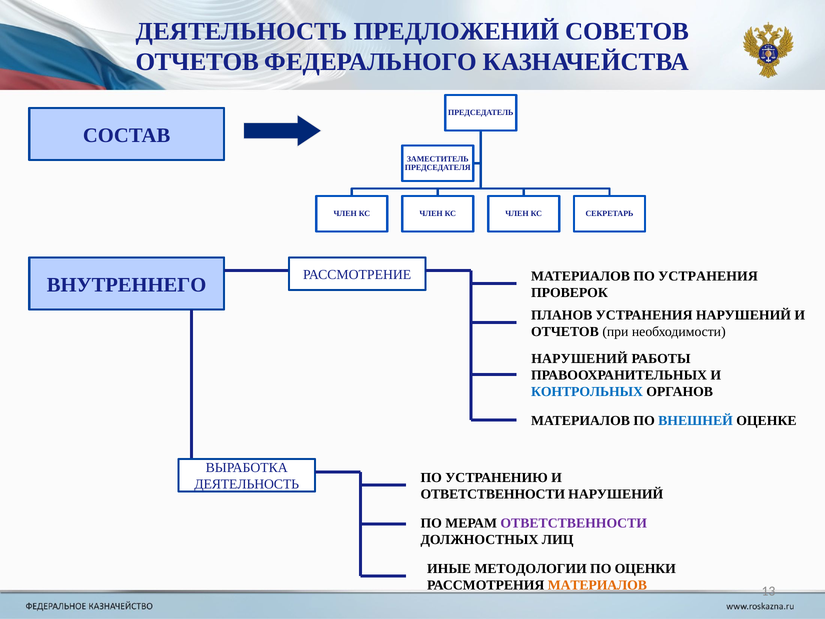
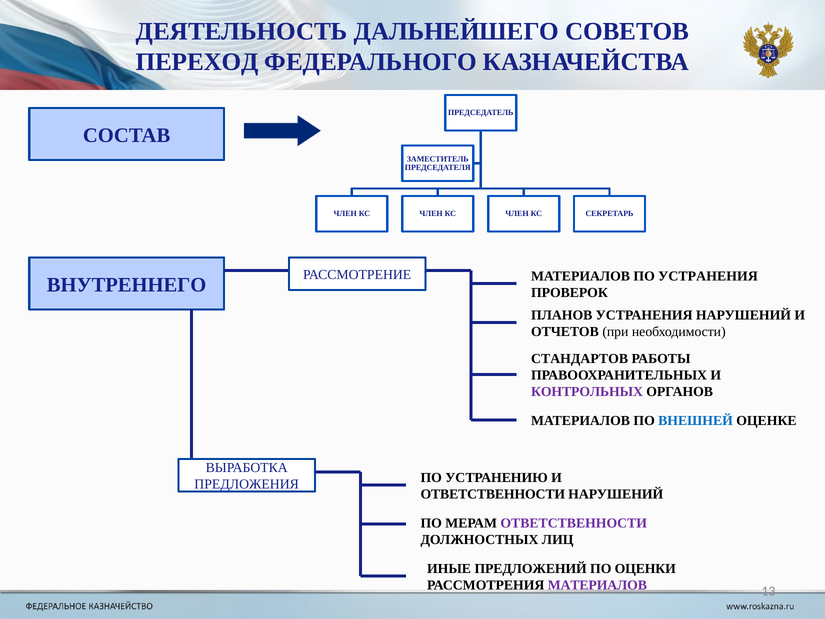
ПРЕДЛОЖЕНИЙ: ПРЕДЛОЖЕНИЙ -> ДАЛЬНЕЙШЕГО
ОТЧЕТОВ at (197, 62): ОТЧЕТОВ -> ПЕРЕХОД
НАРУШЕНИЙ at (580, 359): НАРУШЕНИЙ -> СТАНДАРТОВ
КОНТРОЛЬНЫХ colour: blue -> purple
ДЕЯТЕЛЬНОСТЬ at (247, 484): ДЕЯТЕЛЬНОСТЬ -> ПРЕДЛОЖЕНИЯ
МЕТОДОЛОГИИ: МЕТОДОЛОГИИ -> ПРЕДЛОЖЕНИЙ
МАТЕРИАЛОВ at (597, 585) colour: orange -> purple
